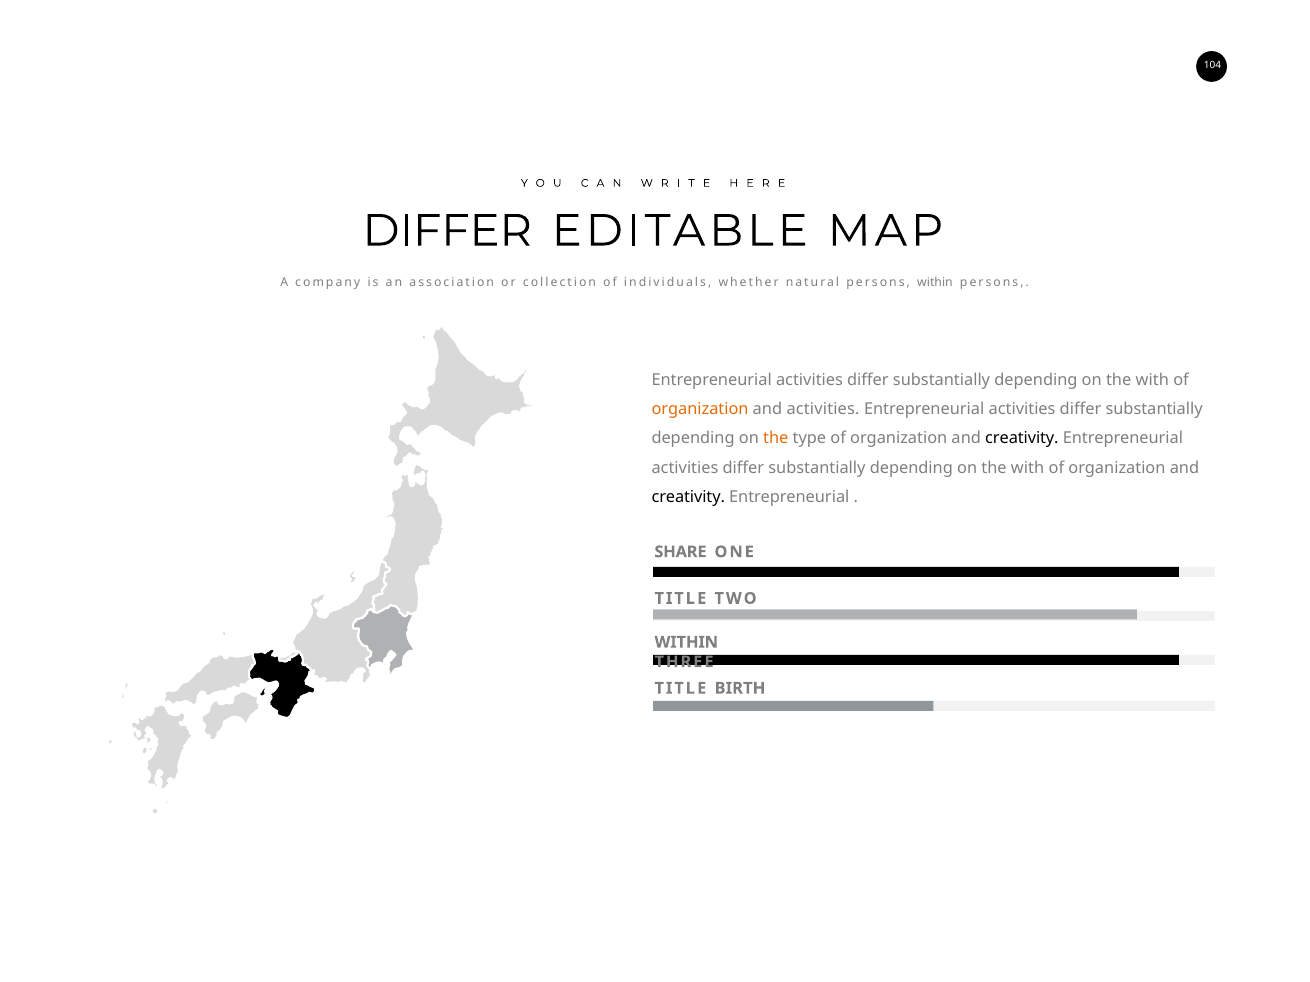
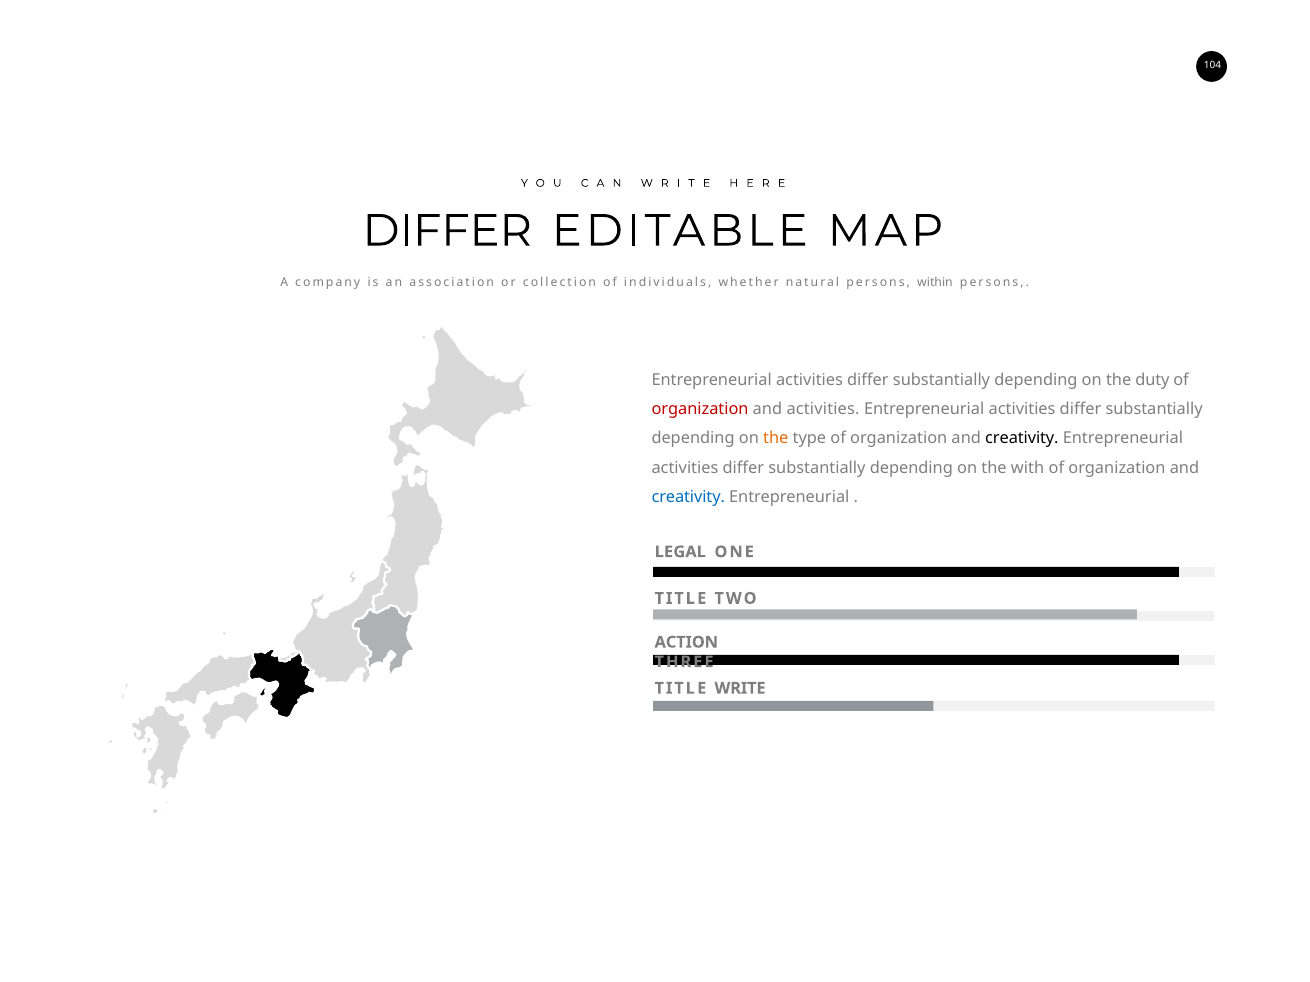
with at (1152, 380): with -> duty
organization at (700, 409) colour: orange -> red
creativity at (688, 498) colour: black -> blue
SHARE: SHARE -> LEGAL
WITHIN at (686, 643): WITHIN -> ACTION
BIRTH: BIRTH -> WRITE
